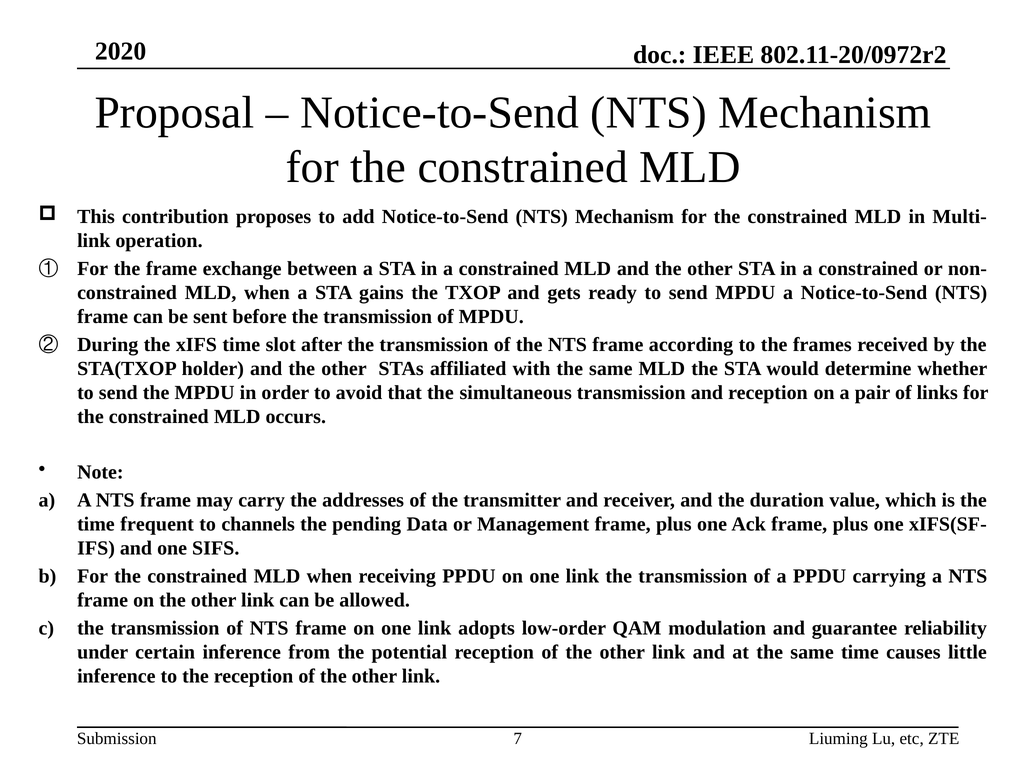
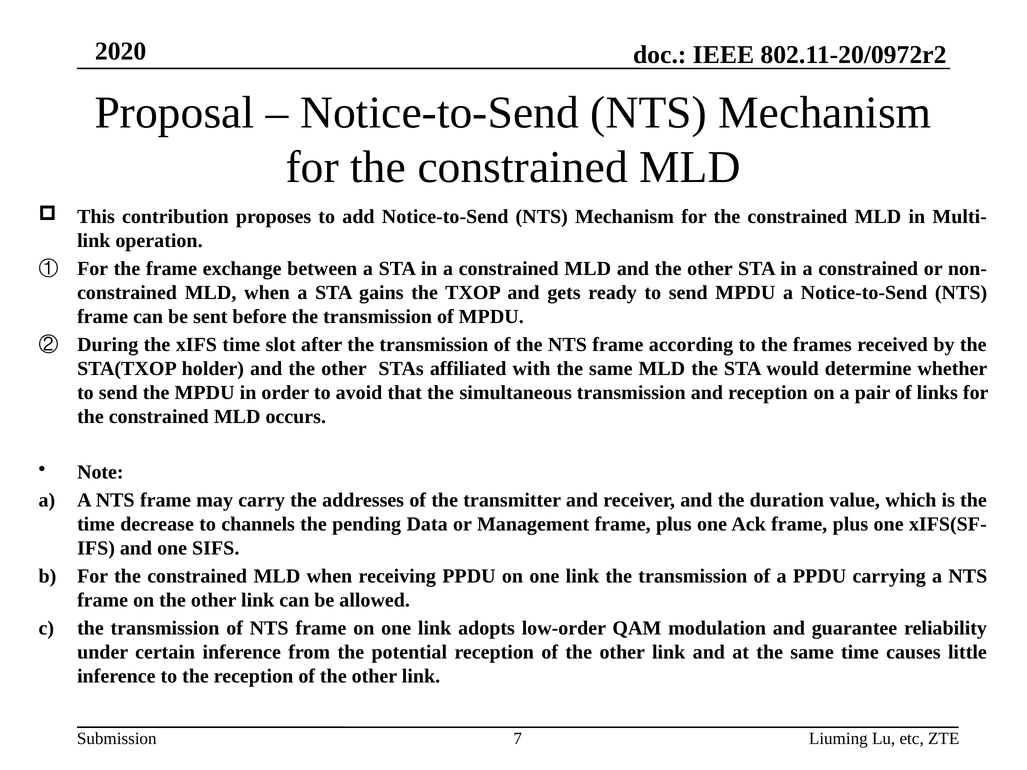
frequent: frequent -> decrease
